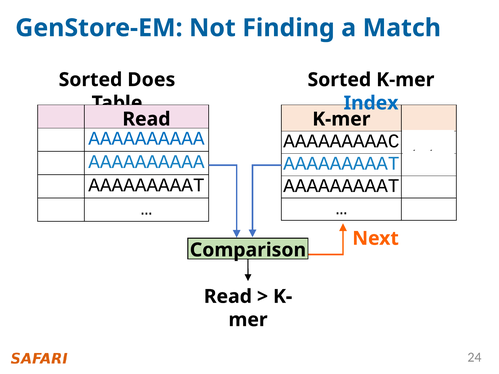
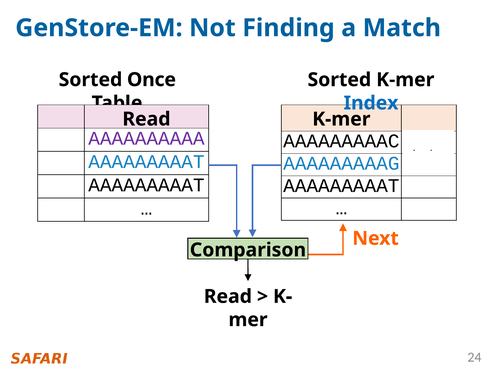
Does: Does -> Once
AAAAAAAAAA at (146, 139) colour: blue -> purple
AAAAAAAAAA at (146, 162): AAAAAAAAAA -> AAAAAAAAAT
AAAAAAAAAT at (341, 164): AAAAAAAAAT -> AAAAAAAAAG
